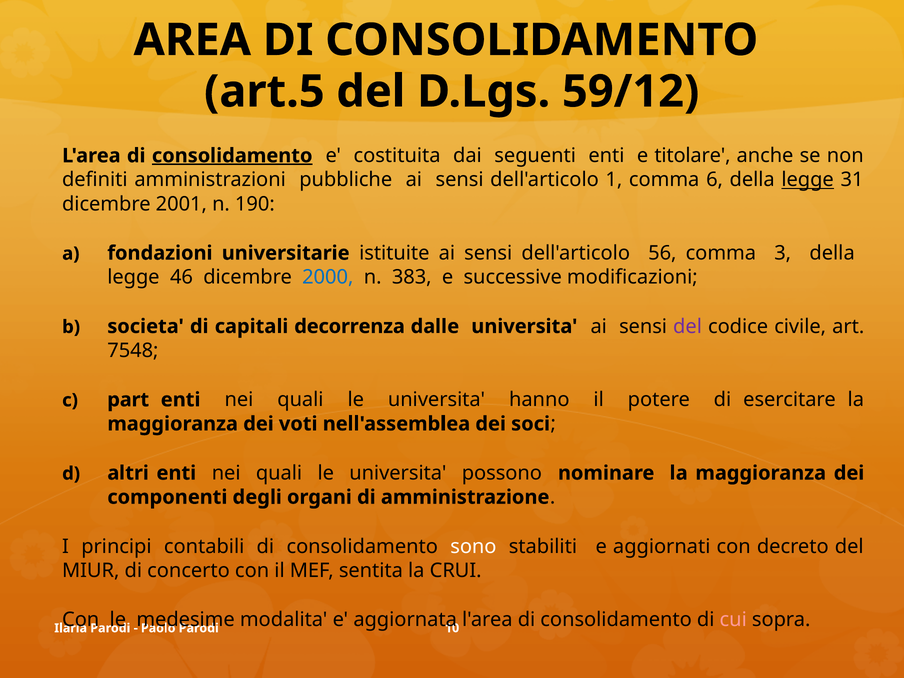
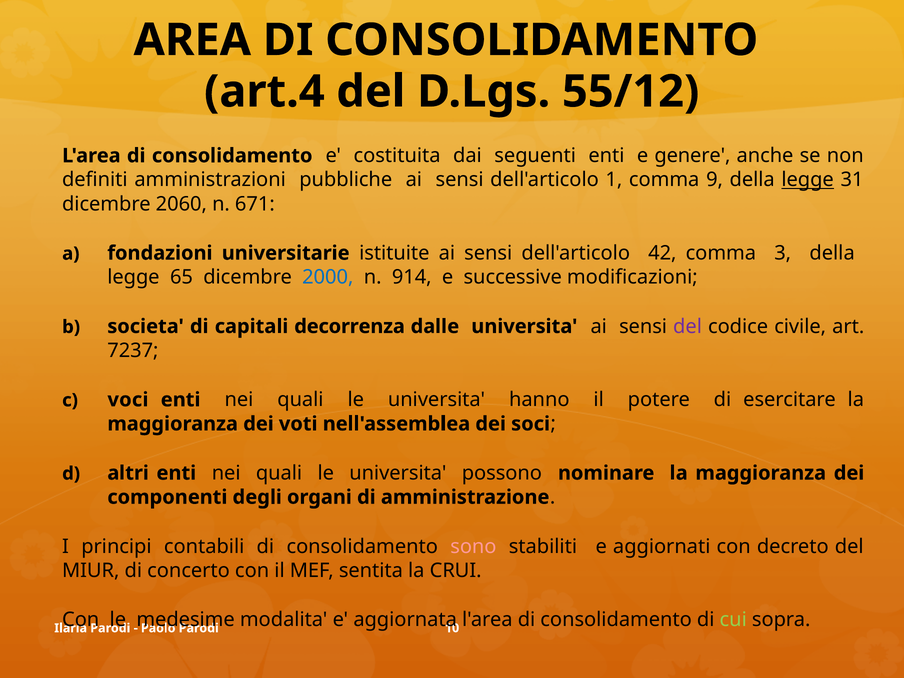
art.5: art.5 -> art.4
59/12: 59/12 -> 55/12
consolidamento at (232, 156) underline: present -> none
titolare: titolare -> genere
6: 6 -> 9
2001: 2001 -> 2060
190: 190 -> 671
56: 56 -> 42
46: 46 -> 65
383: 383 -> 914
7548: 7548 -> 7237
part: part -> voci
sono colour: white -> pink
cui colour: pink -> light green
